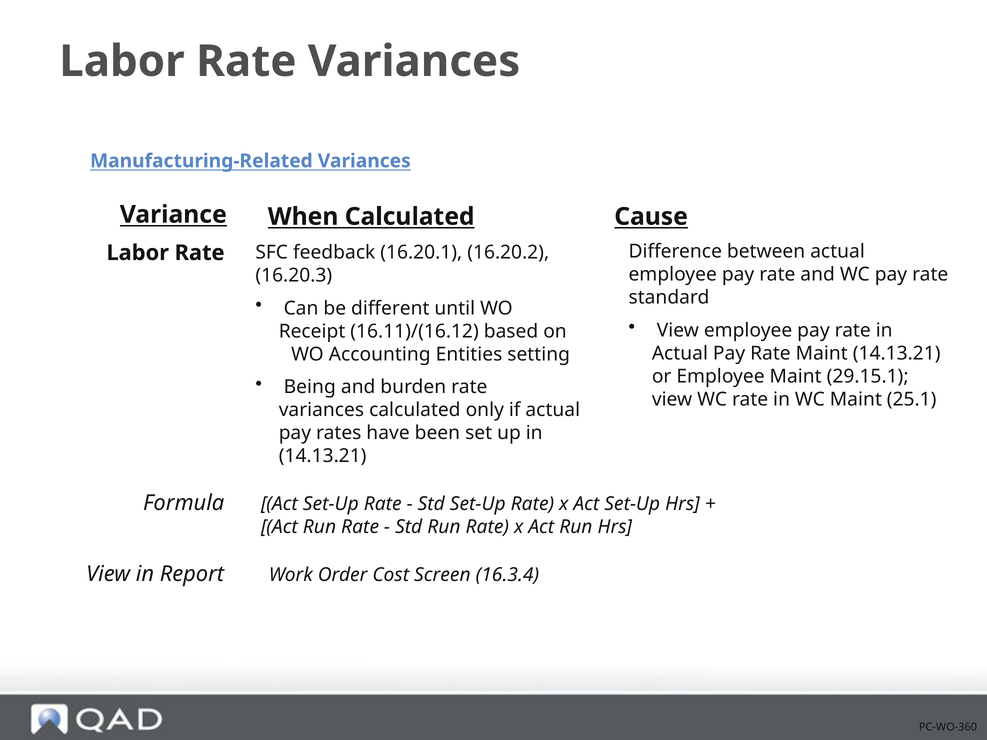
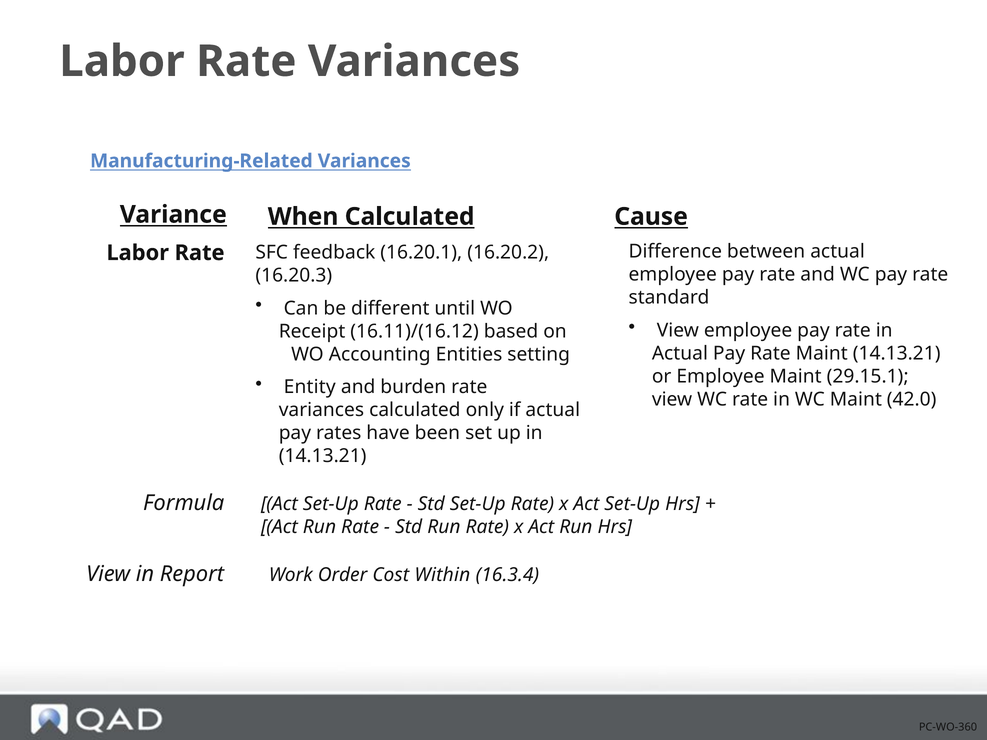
Being: Being -> Entity
25.1: 25.1 -> 42.0
Screen: Screen -> Within
